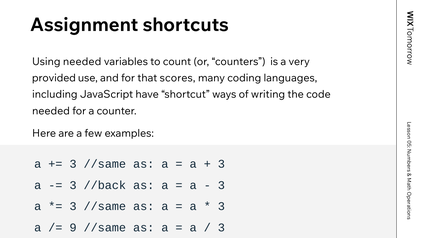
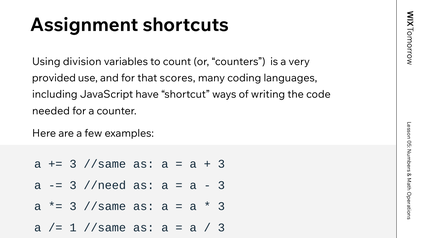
Using needed: needed -> division
//back: //back -> //need
9: 9 -> 1
